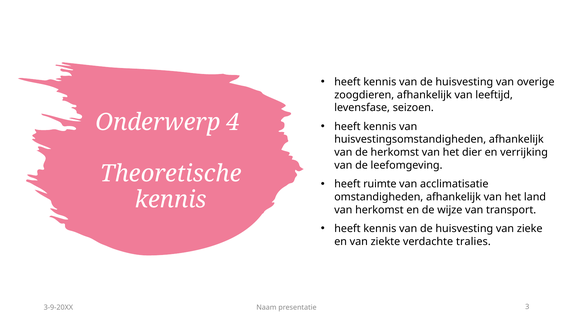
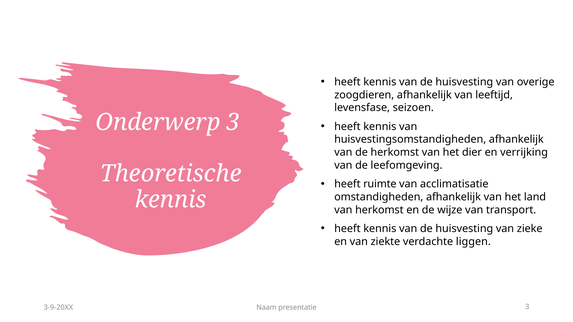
Onderwerp 4: 4 -> 3
tralies: tralies -> liggen
